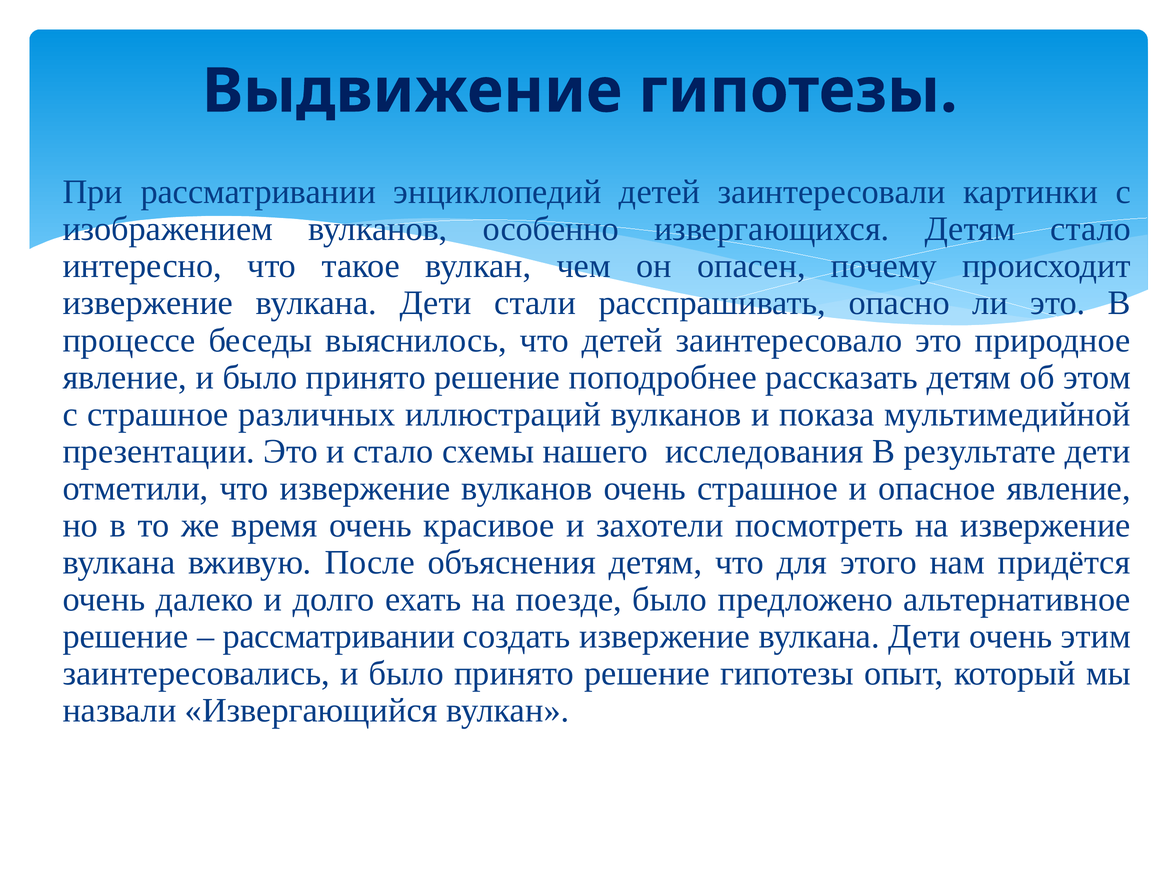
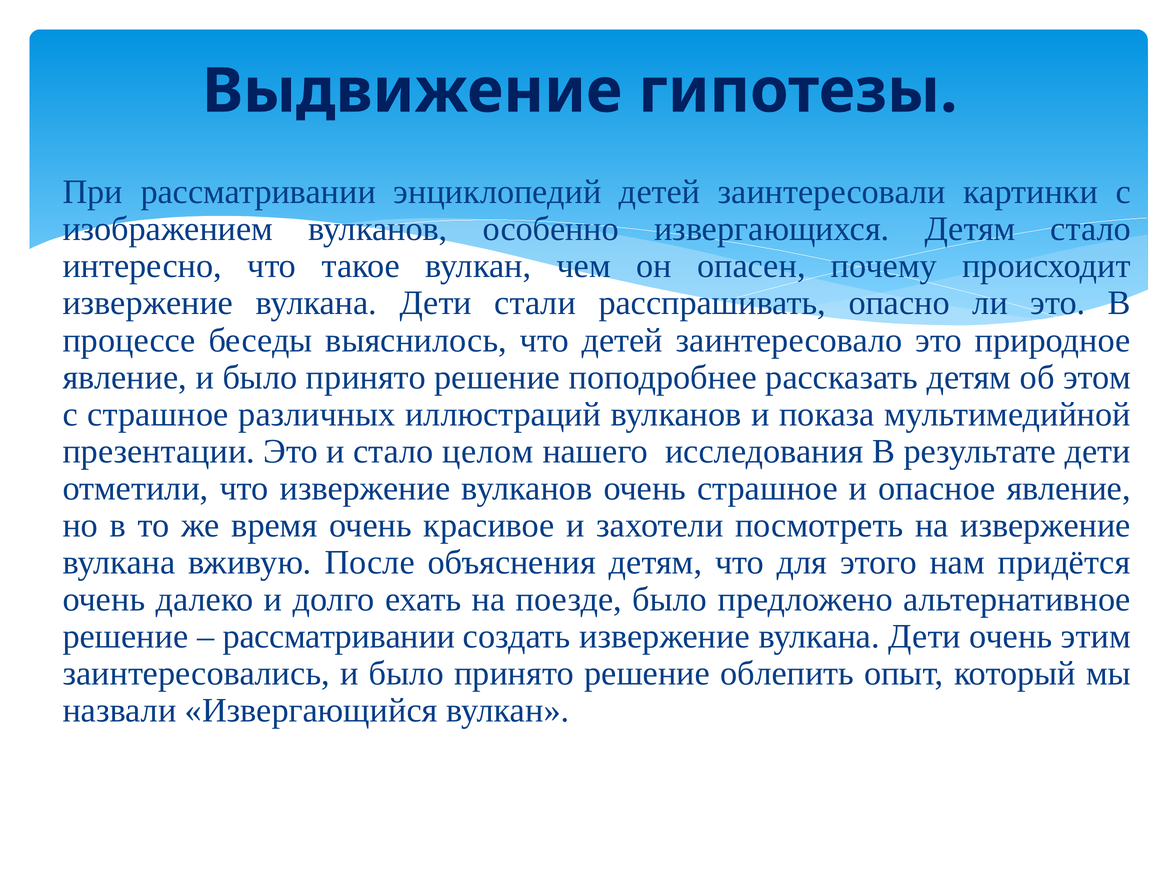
схемы: схемы -> целом
решение гипотезы: гипотезы -> облепить
